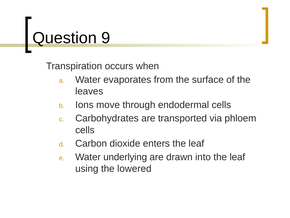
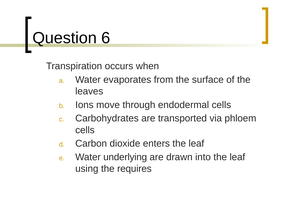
9: 9 -> 6
lowered: lowered -> requires
